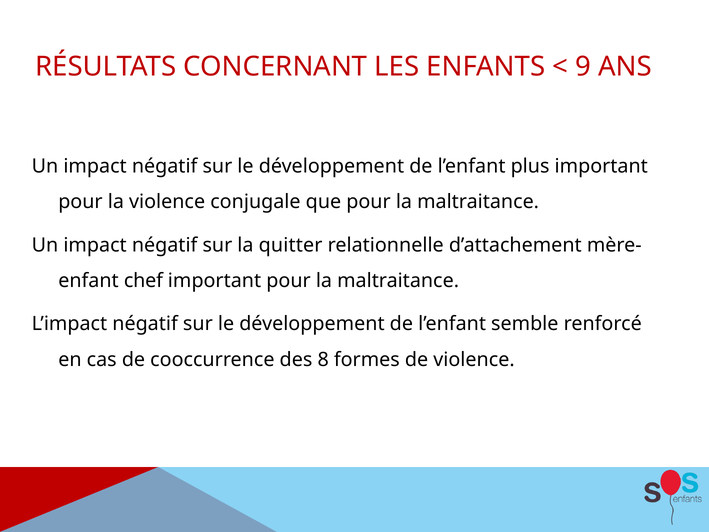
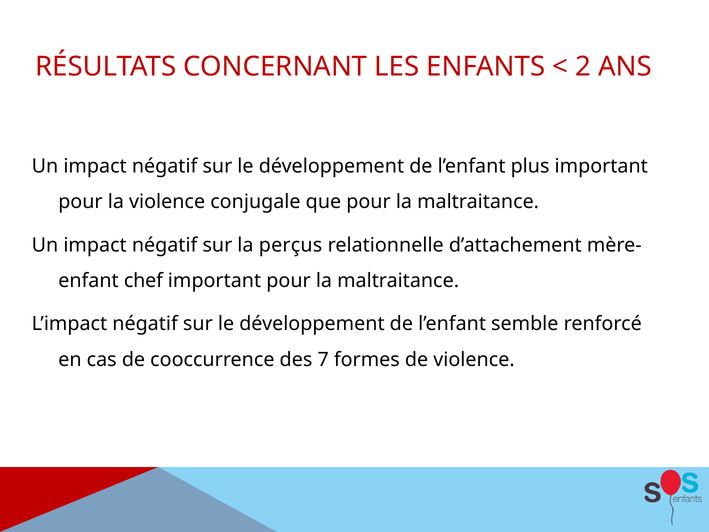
9: 9 -> 2
quitter: quitter -> perçus
8: 8 -> 7
